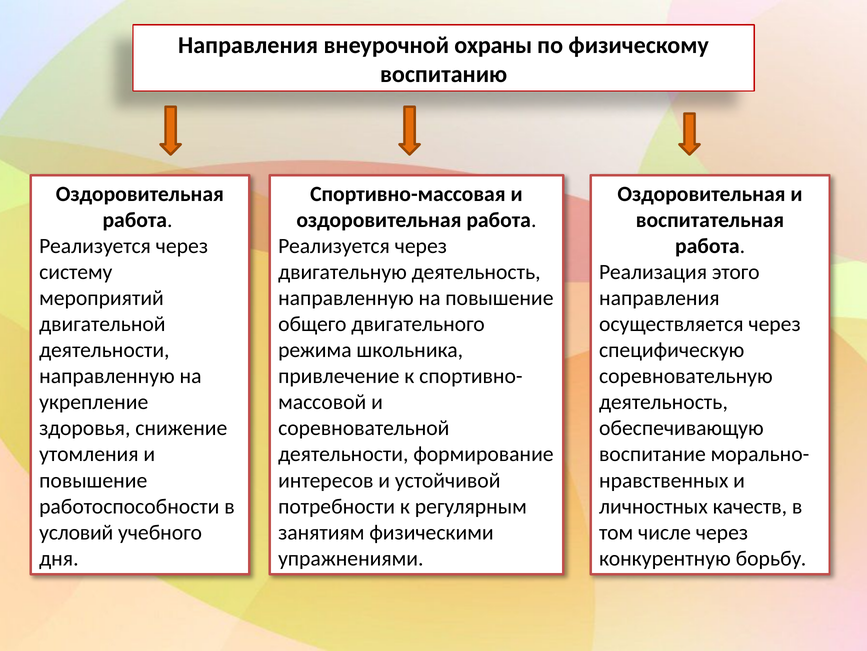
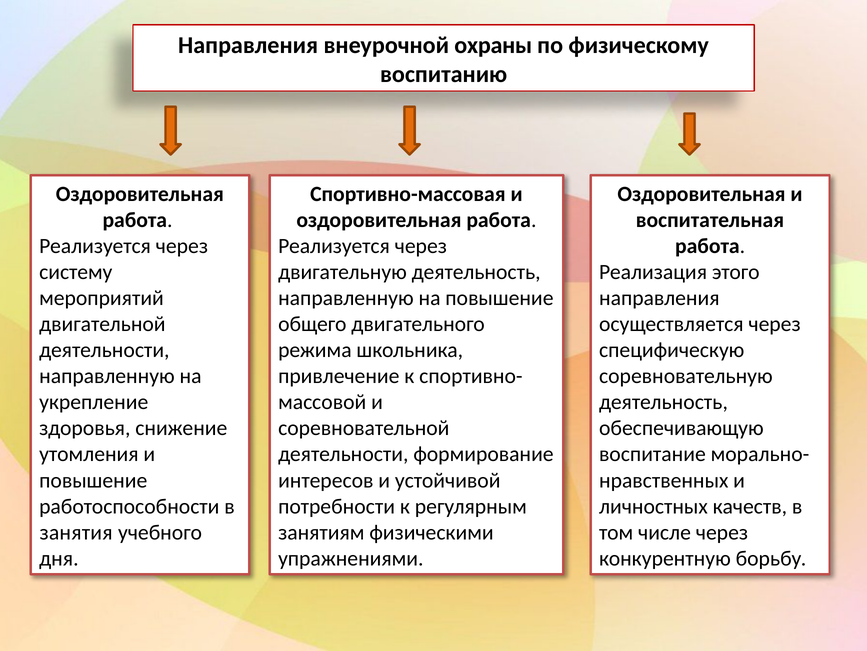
условий: условий -> занятия
